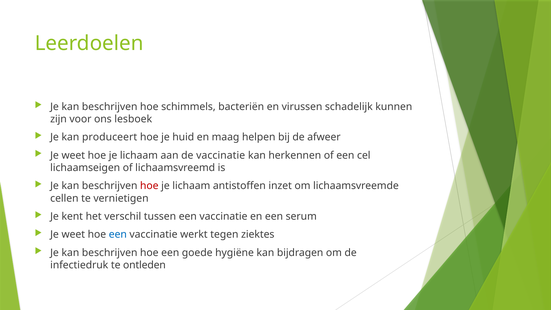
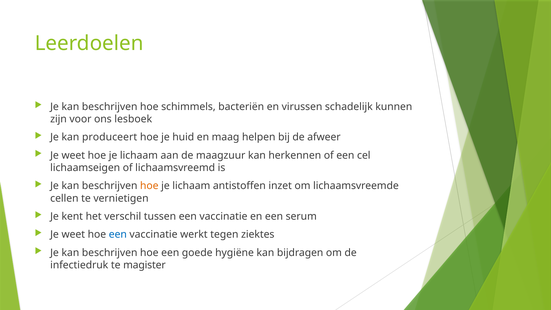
de vaccinatie: vaccinatie -> maagzuur
hoe at (149, 186) colour: red -> orange
ontleden: ontleden -> magister
